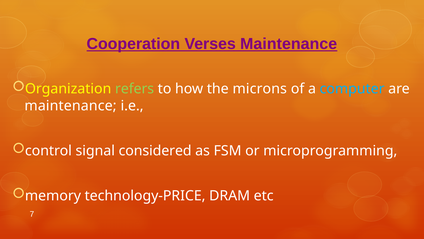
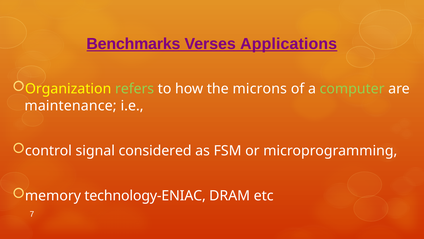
Cooperation: Cooperation -> Benchmarks
Verses Maintenance: Maintenance -> Applications
computer colour: light blue -> light green
technology-PRICE: technology-PRICE -> technology-ENIAC
